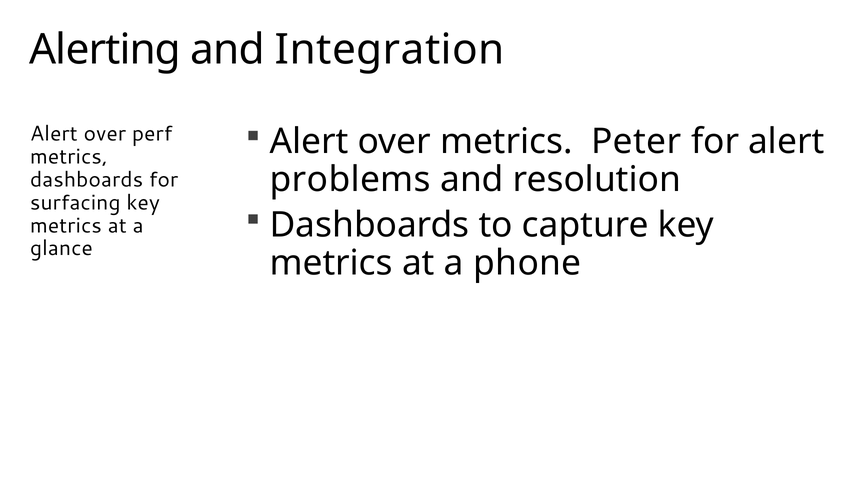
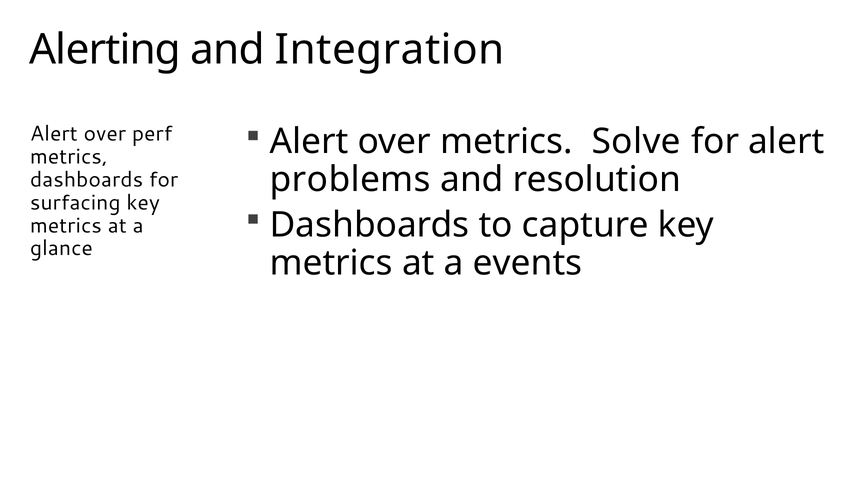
Peter: Peter -> Solve
phone: phone -> events
